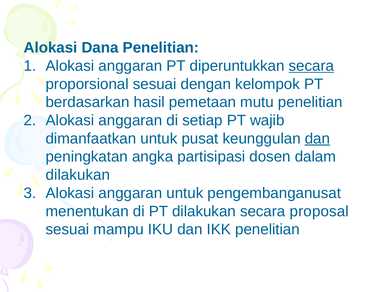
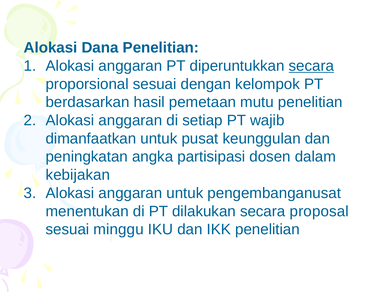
dan at (317, 138) underline: present -> none
dilakukan at (78, 175): dilakukan -> kebijakan
mampu: mampu -> minggu
